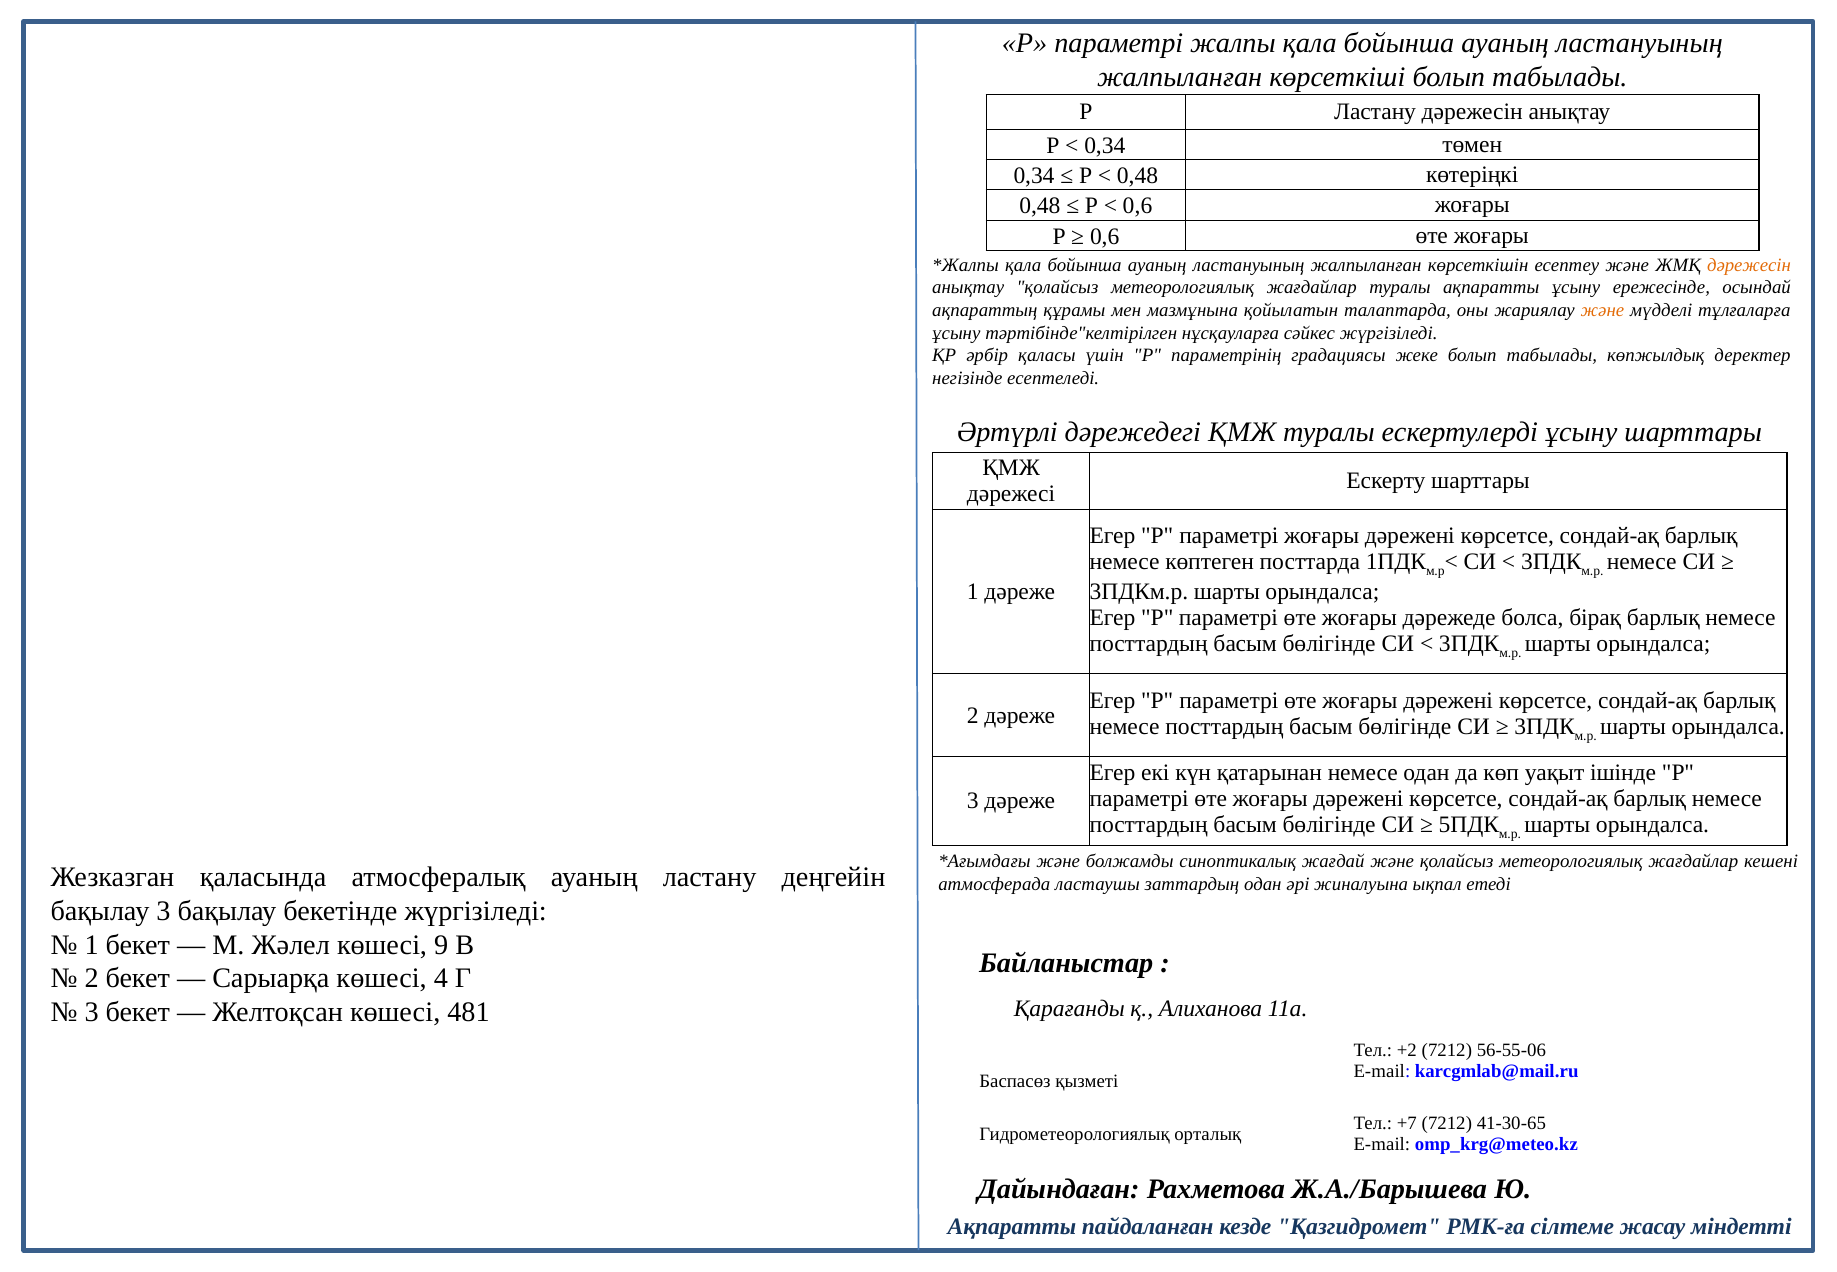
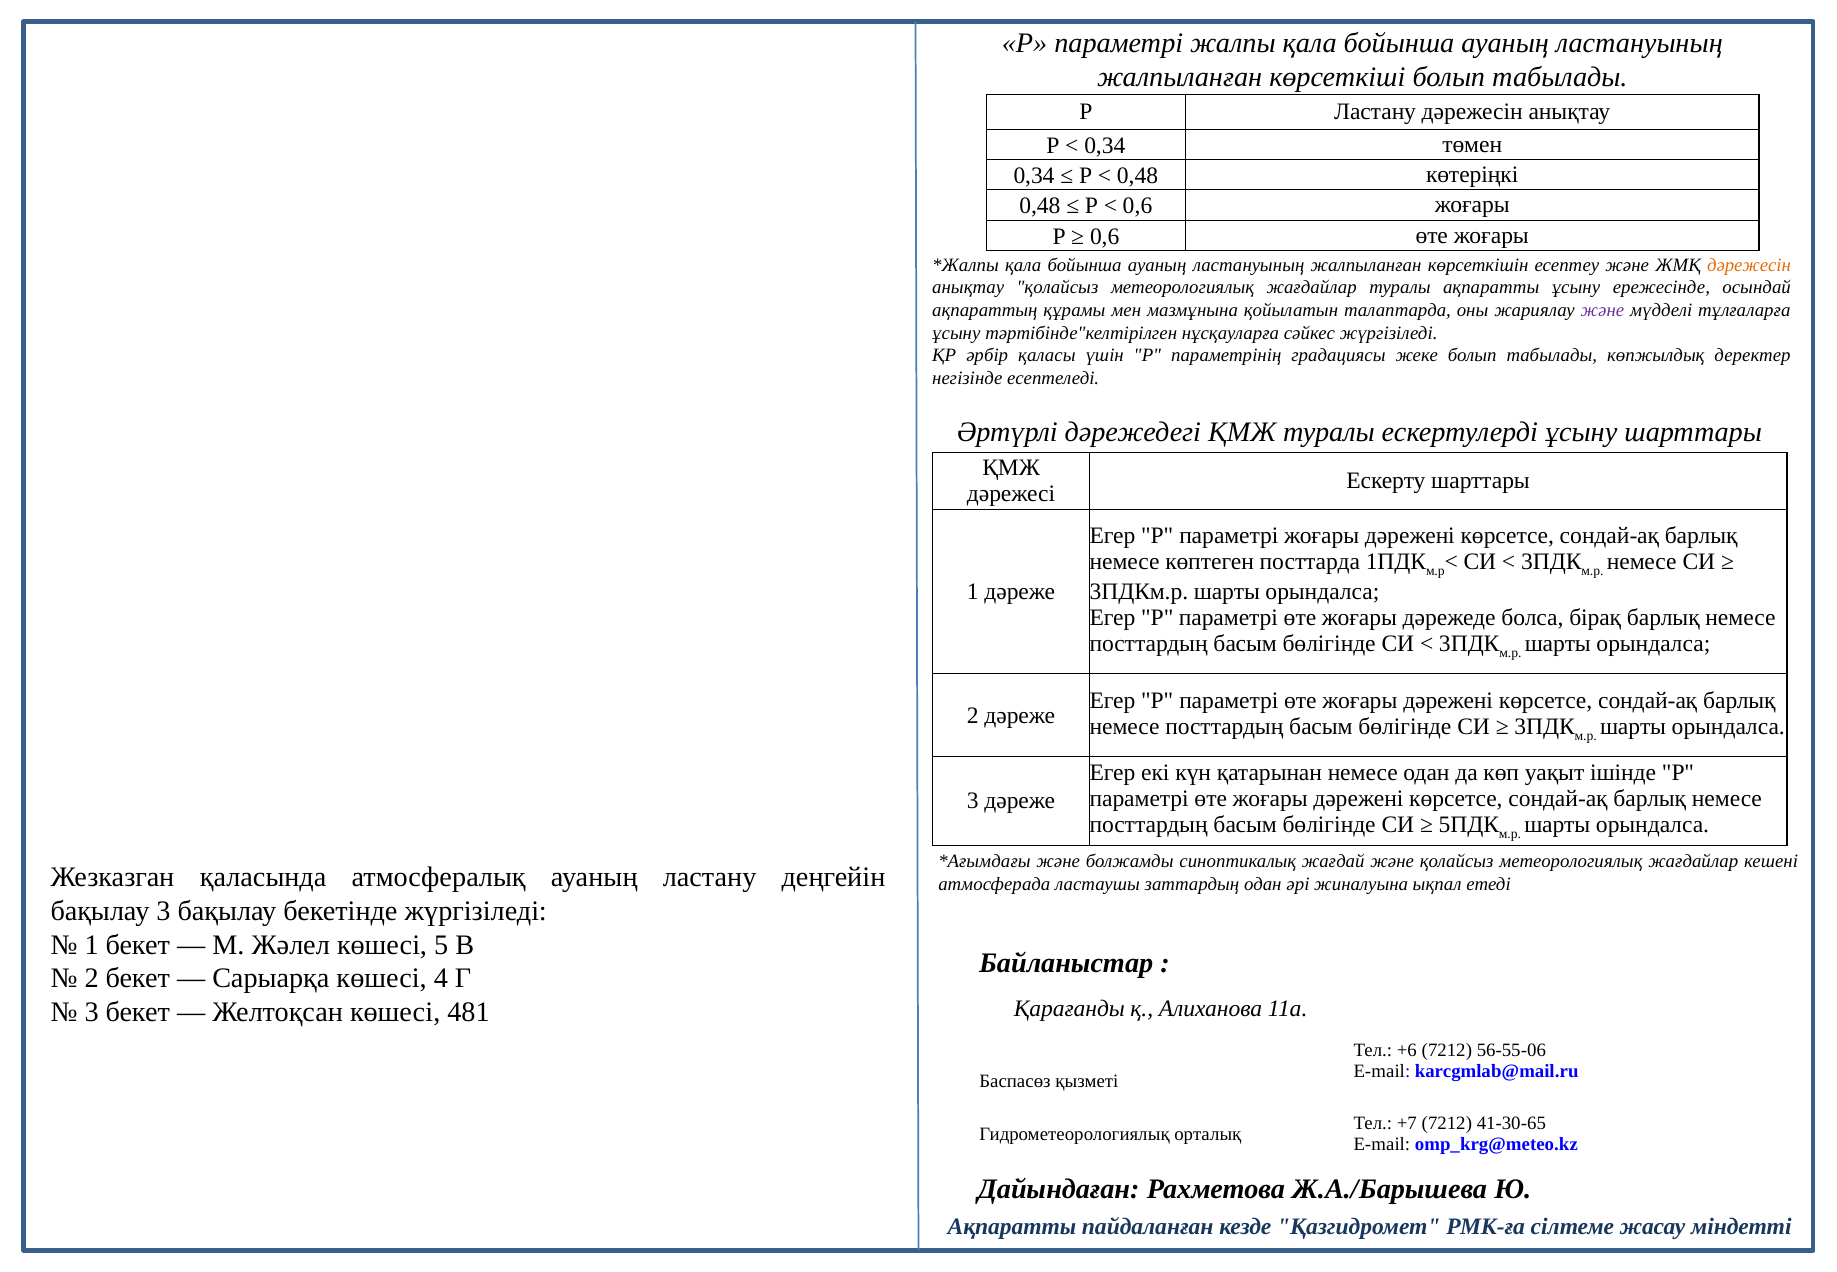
және at (1602, 310) colour: orange -> purple
9: 9 -> 5
+2: +2 -> +6
